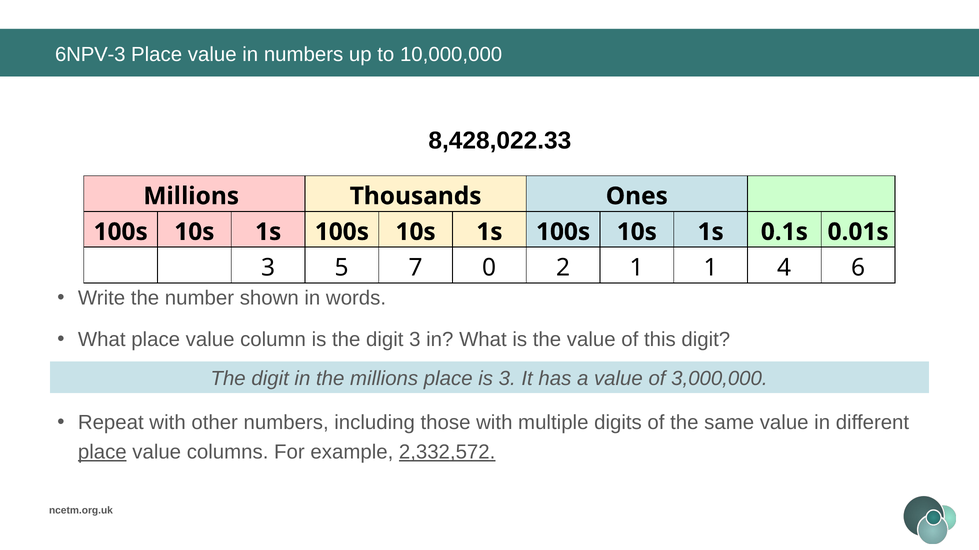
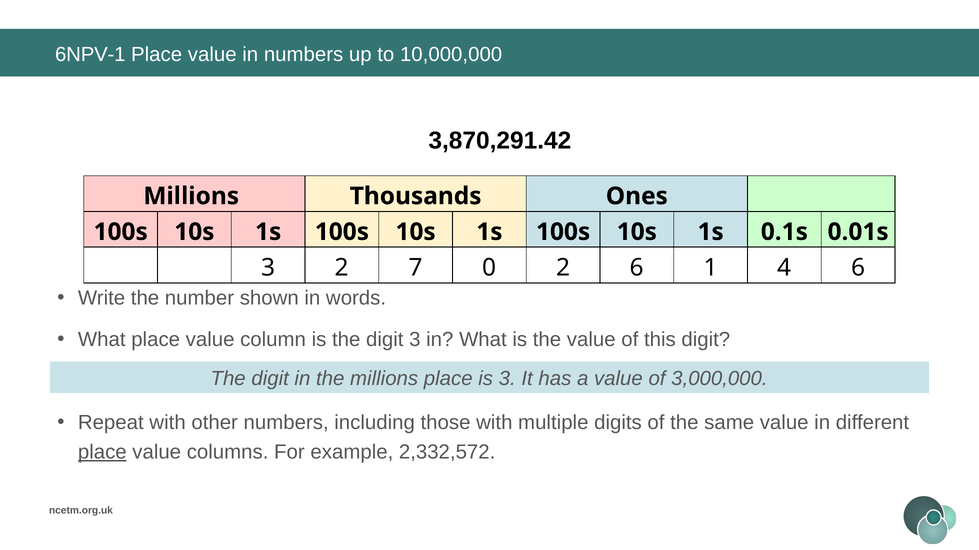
6NPV-3: 6NPV-3 -> 6NPV-1
8,428,022.33: 8,428,022.33 -> 3,870,291.42
3 5: 5 -> 2
2 1: 1 -> 6
2,332,572 underline: present -> none
